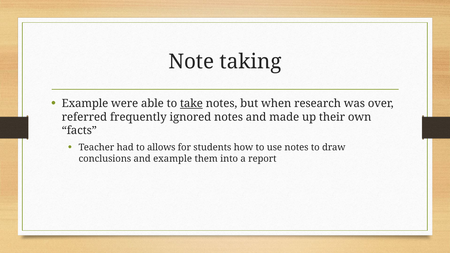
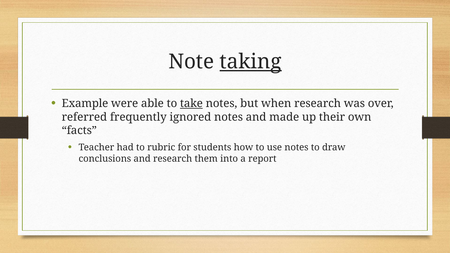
taking underline: none -> present
allows: allows -> rubric
and example: example -> research
